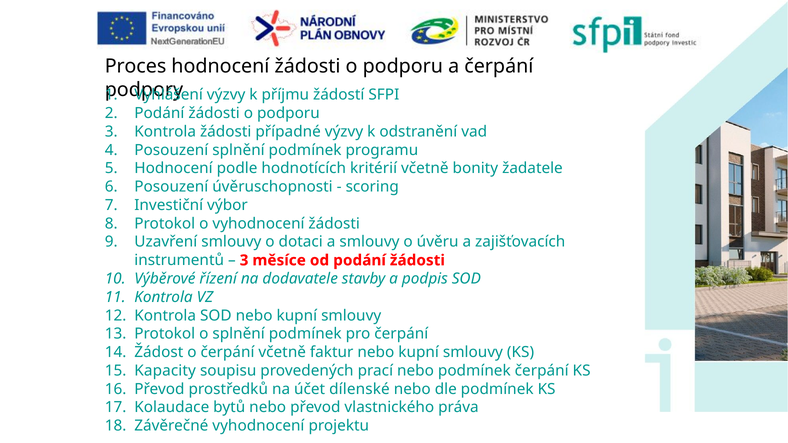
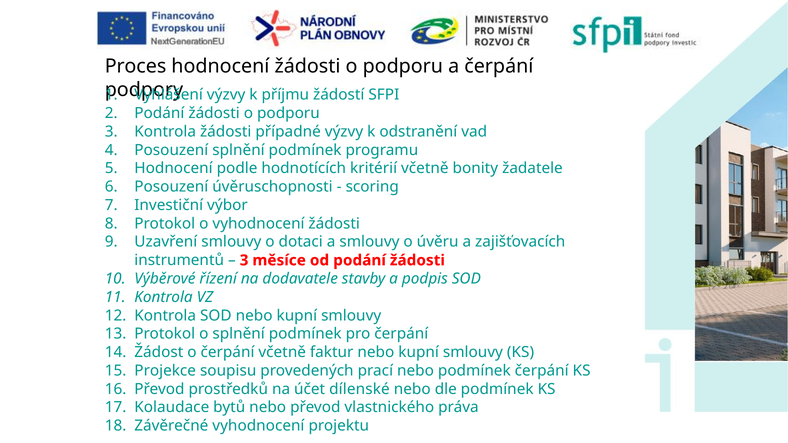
Kapacity: Kapacity -> Projekce
